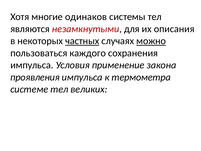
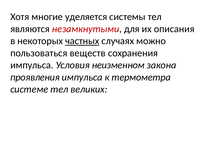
одинаков: одинаков -> уделяется
можно underline: present -> none
каждого: каждого -> веществ
применение: применение -> неизменном
